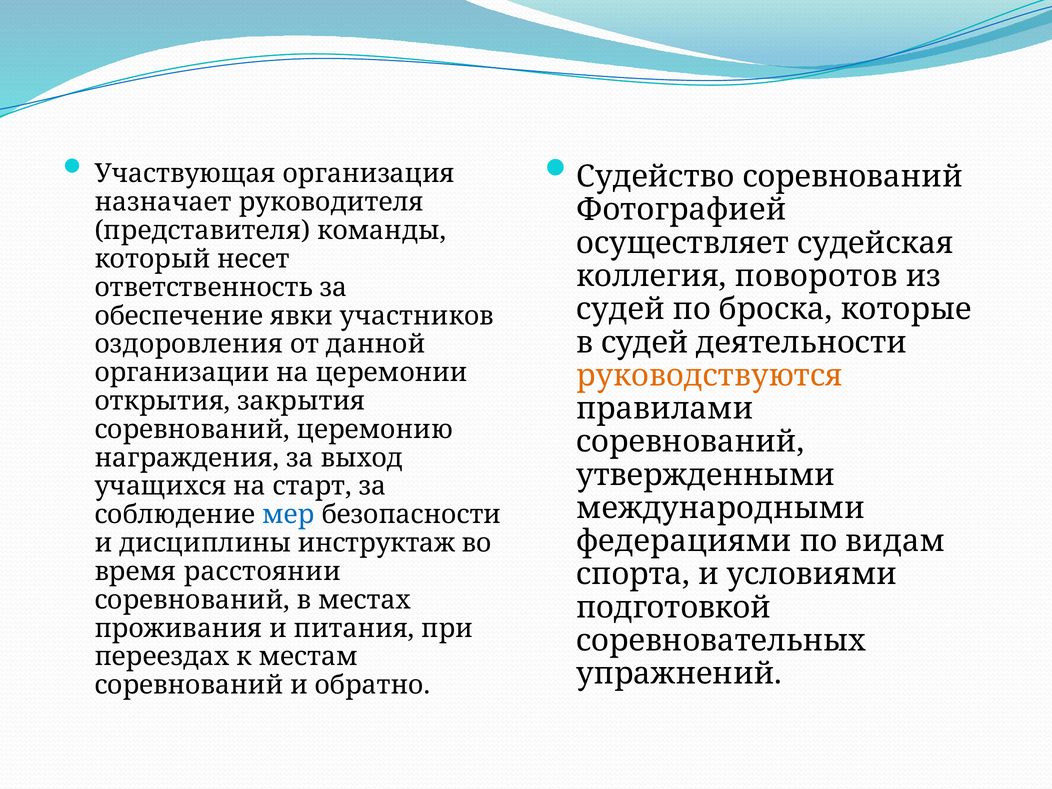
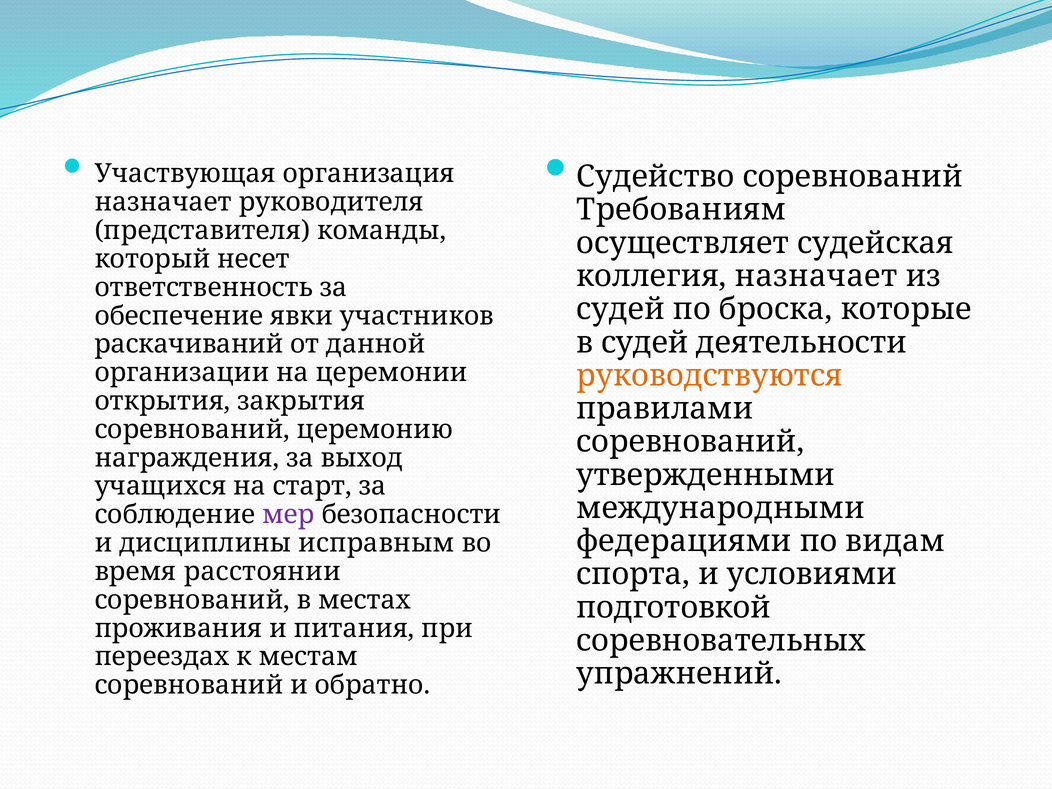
Фотографией: Фотографией -> Требованиям
коллегия поворотов: поворотов -> назначает
оздоровления: оздоровления -> раскачиваний
мер colour: blue -> purple
инструктаж: инструктаж -> исправным
